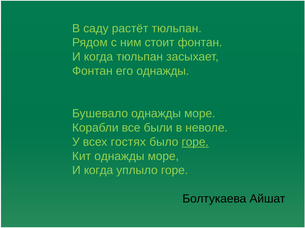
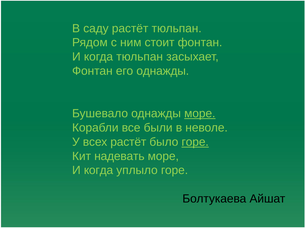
море at (200, 114) underline: none -> present
всех гостях: гостях -> растёт
Кит однажды: однажды -> надевать
